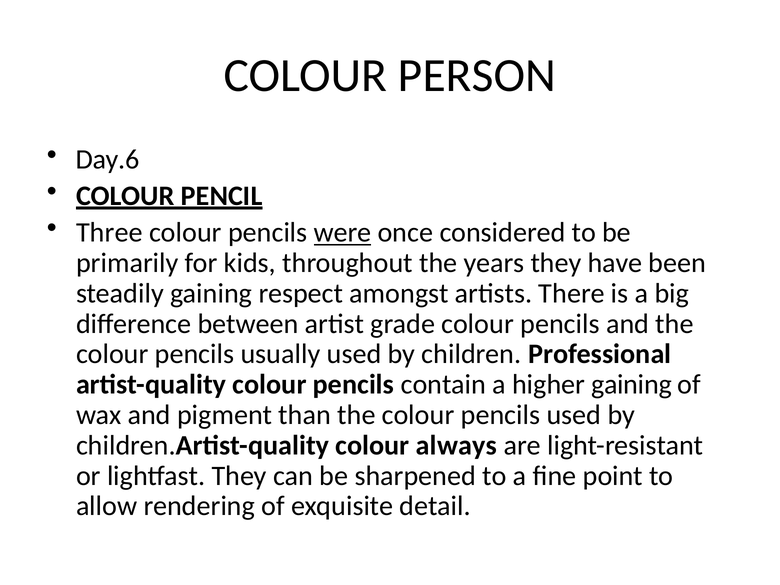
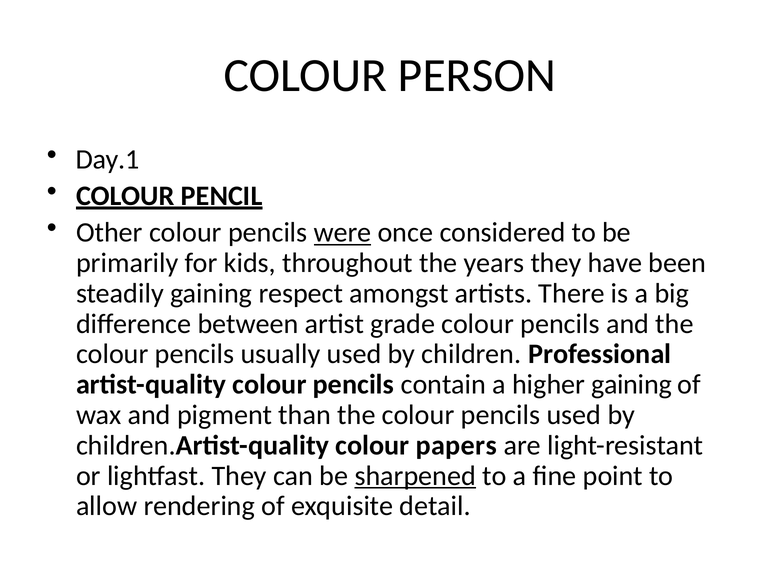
Day.6: Day.6 -> Day.1
Three: Three -> Other
always: always -> papers
sharpened underline: none -> present
